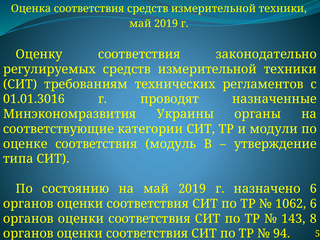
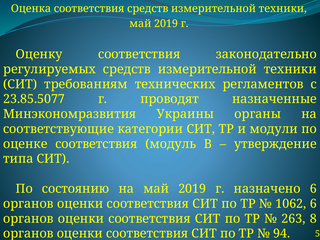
01.01.3016: 01.01.3016 -> 23.85.5077
143: 143 -> 263
